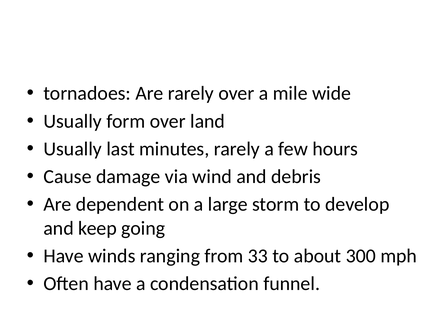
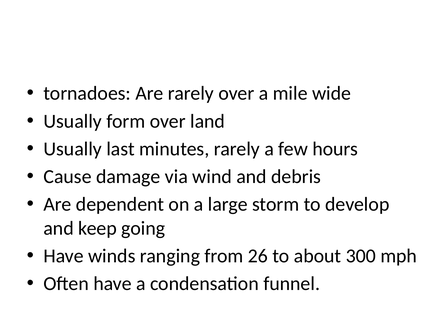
33: 33 -> 26
